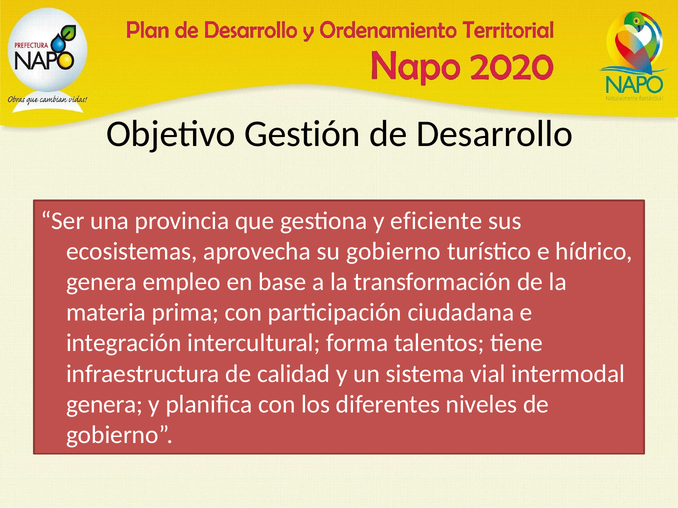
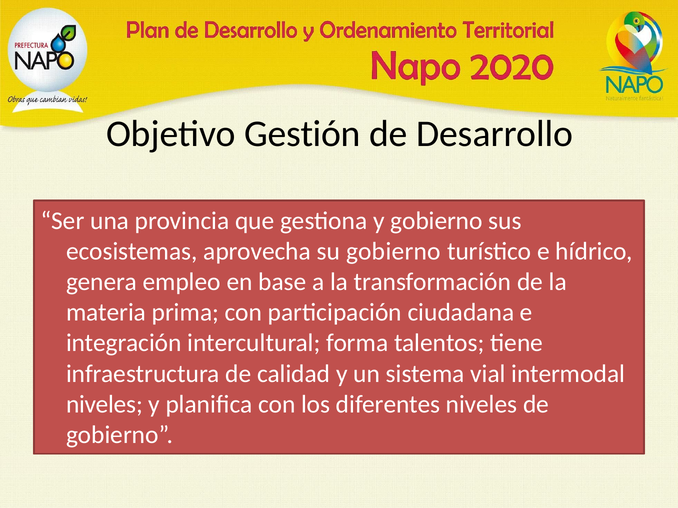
y eficiente: eficiente -> gobierno
genera at (104, 405): genera -> niveles
